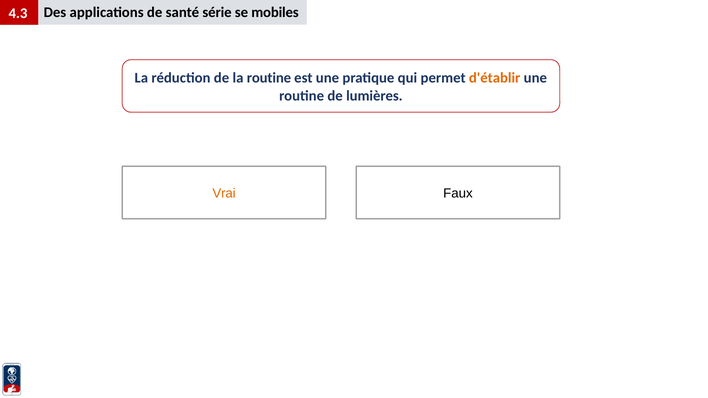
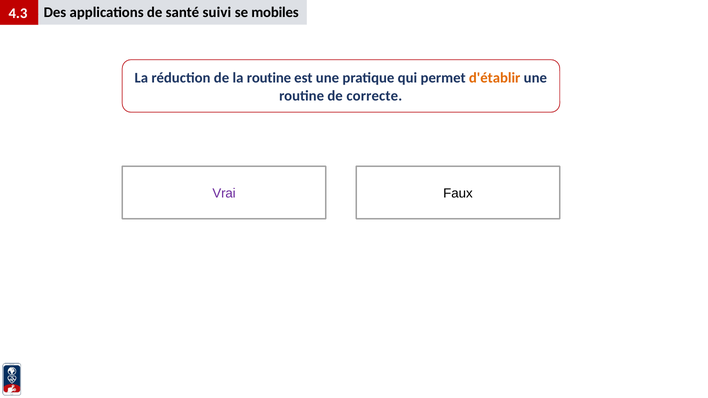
série: série -> suivi
lumières: lumières -> correcte
Vrai colour: orange -> purple
